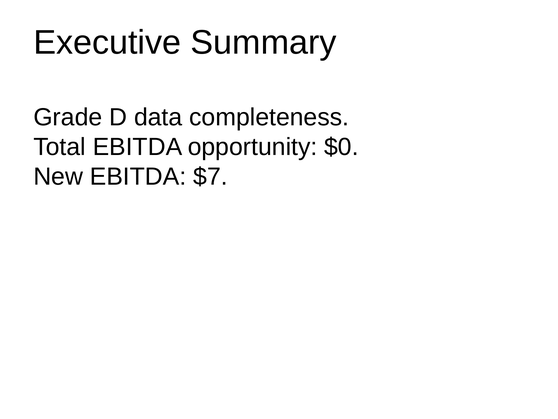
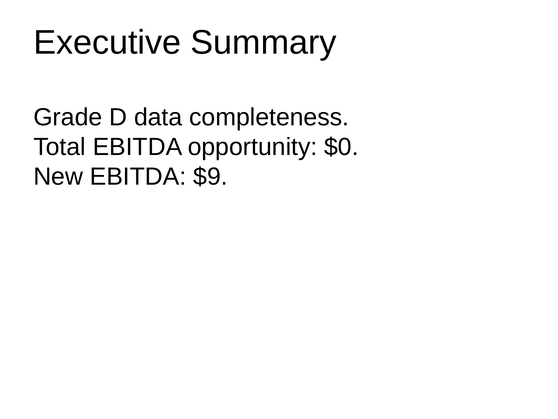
$7: $7 -> $9
